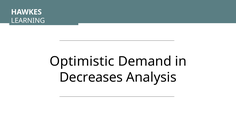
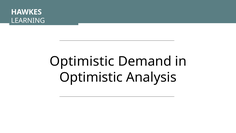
Decreases at (91, 77): Decreases -> Optimistic
